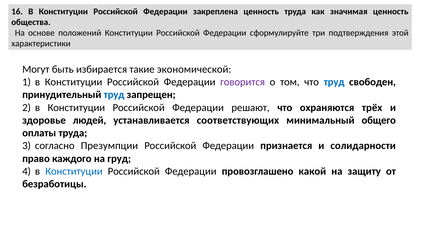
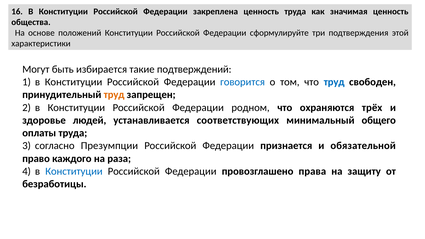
экономической: экономической -> подтверждений
говорится colour: purple -> blue
труд at (114, 95) colour: blue -> orange
решают: решают -> родном
солидарности: солидарности -> обязательной
груд: груд -> раза
какой: какой -> права
